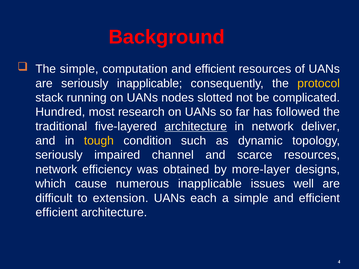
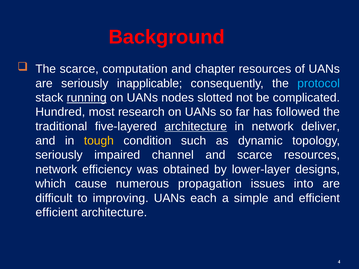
The simple: simple -> scarce
computation and efficient: efficient -> chapter
protocol colour: yellow -> light blue
running underline: none -> present
more-layer: more-layer -> lower-layer
numerous inapplicable: inapplicable -> propagation
well: well -> into
extension: extension -> improving
